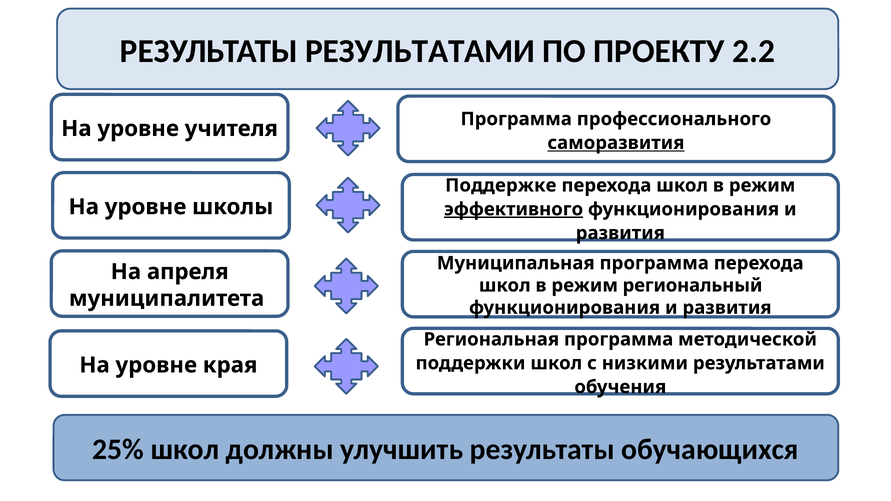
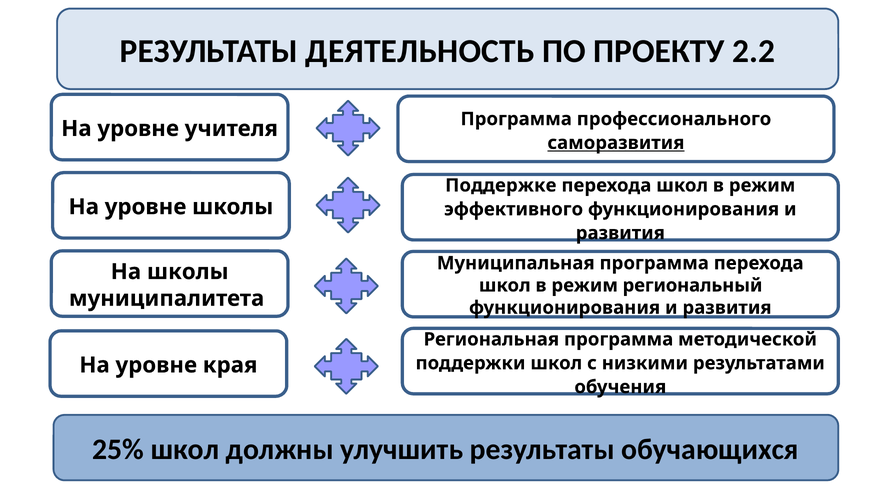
РЕЗУЛЬТАТЫ РЕЗУЛЬТАТАМИ: РЕЗУЛЬТАТАМИ -> ДЕЯТЕЛЬНОСТЬ
эффективного underline: present -> none
На апреля: апреля -> школы
